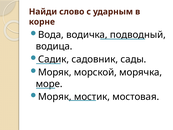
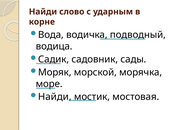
Моряк at (55, 97): Моряк -> Найди
